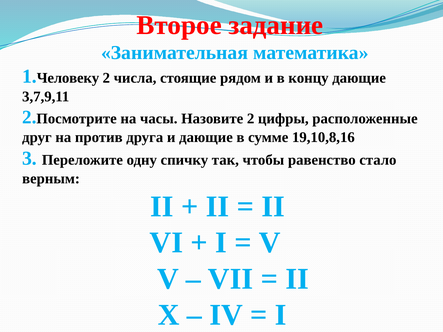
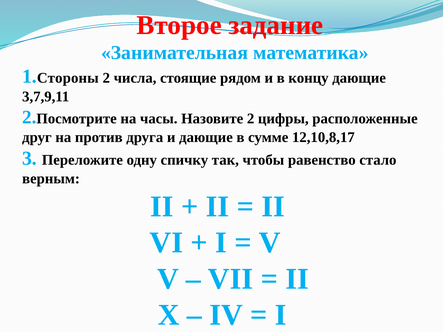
Человеку: Человеку -> Стороны
19,10,8,16: 19,10,8,16 -> 12,10,8,17
